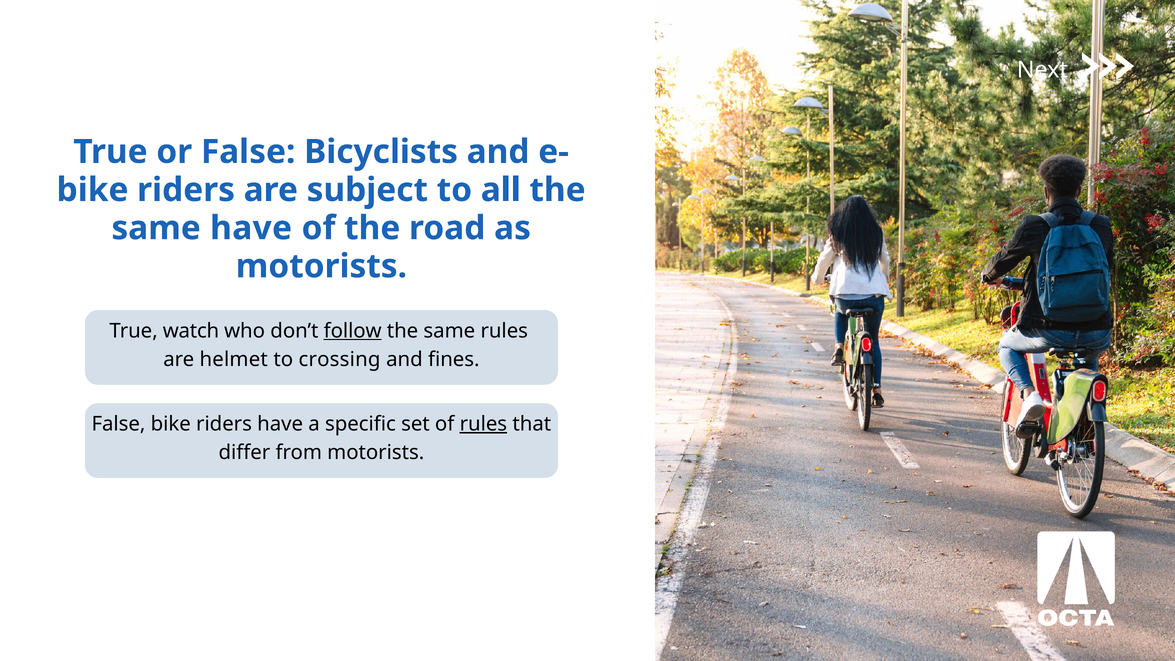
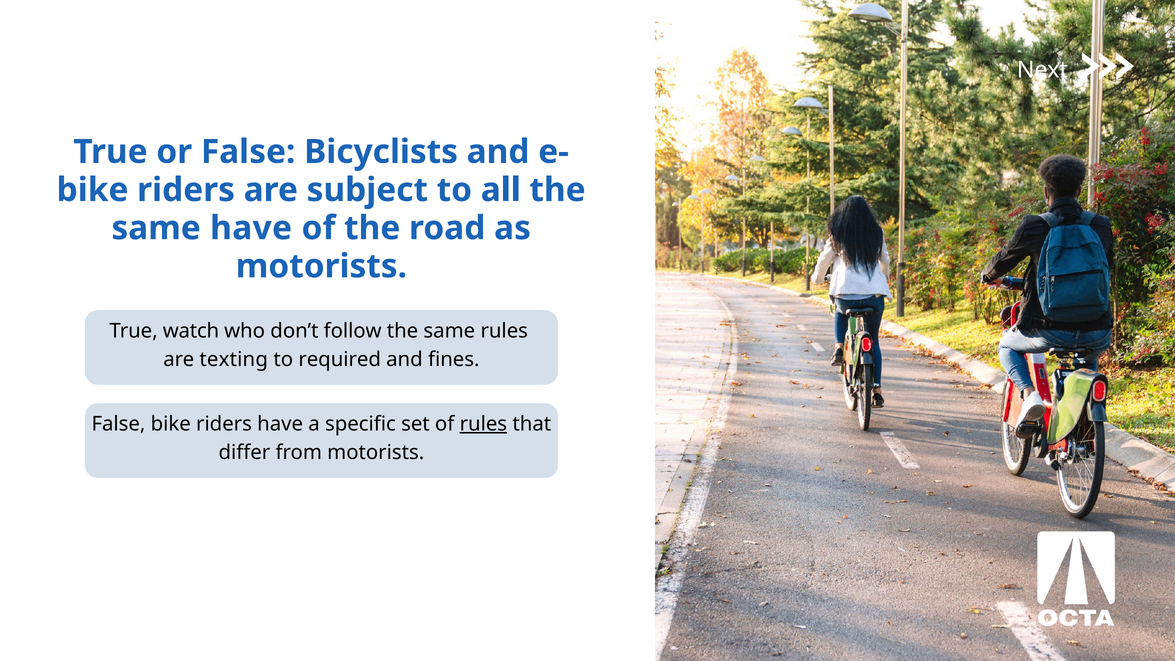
follow underline: present -> none
helmet: helmet -> texting
crossing: crossing -> required
